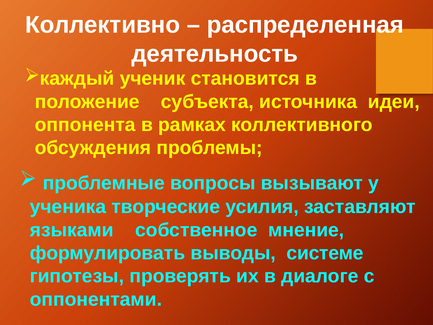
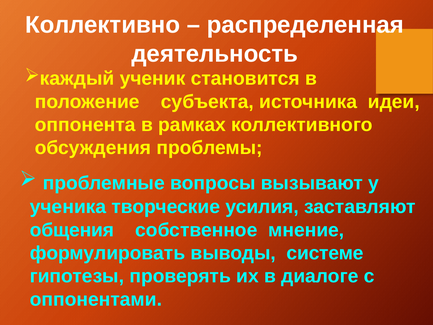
языками: языками -> общения
